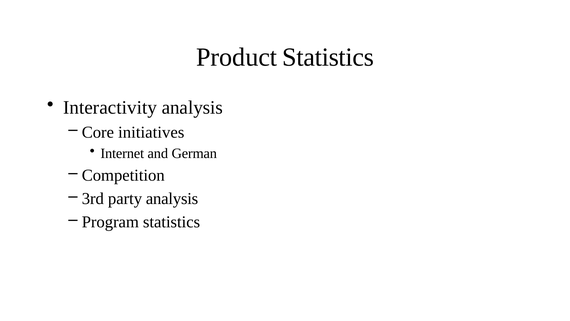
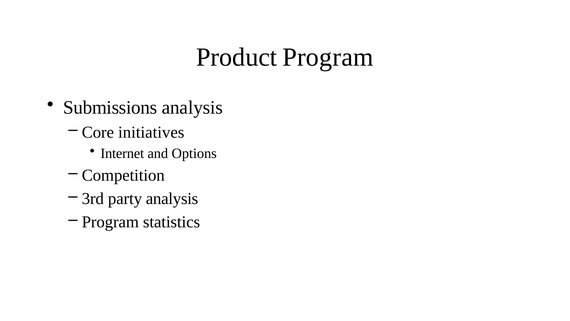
Product Statistics: Statistics -> Program
Interactivity: Interactivity -> Submissions
German: German -> Options
